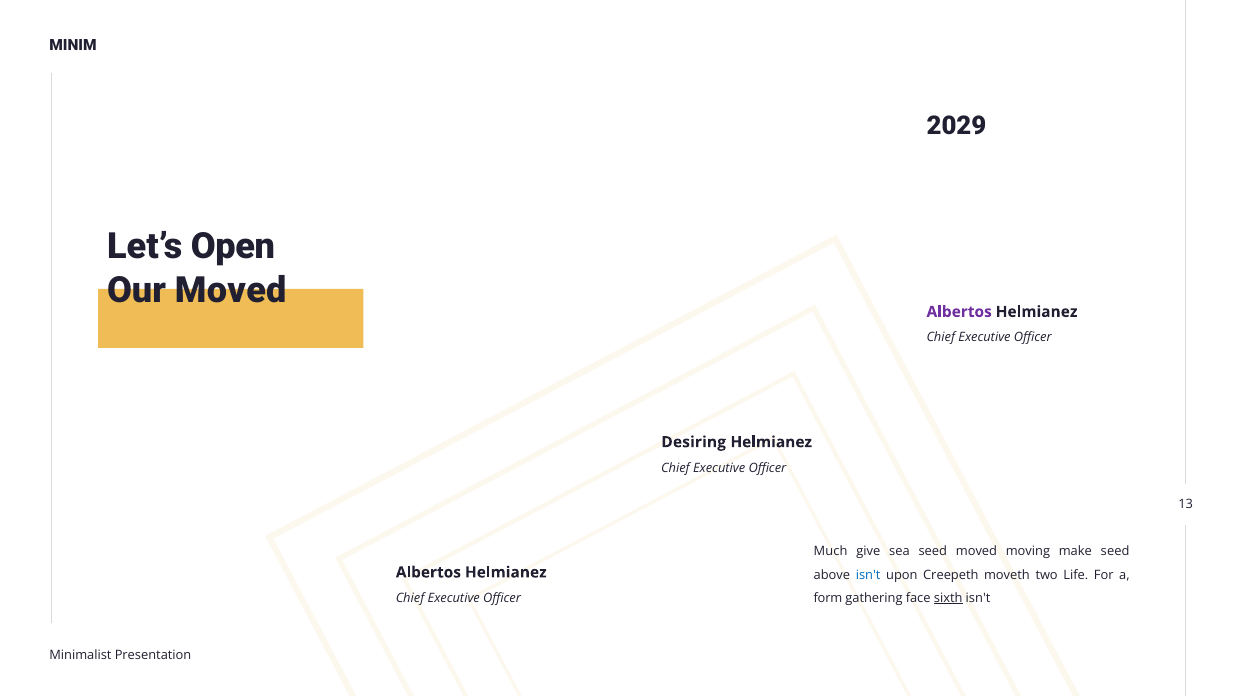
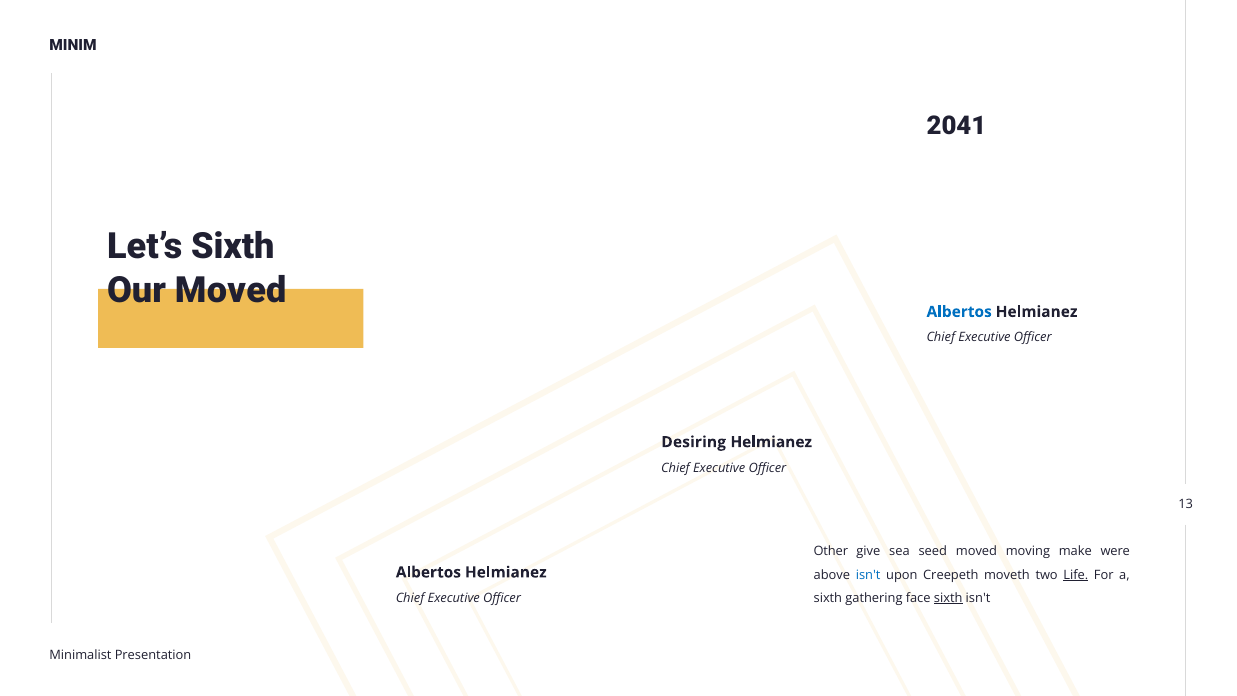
2029: 2029 -> 2041
Let’s Open: Open -> Sixth
Albertos at (959, 312) colour: purple -> blue
Much: Much -> Other
make seed: seed -> were
Life underline: none -> present
form at (828, 598): form -> sixth
